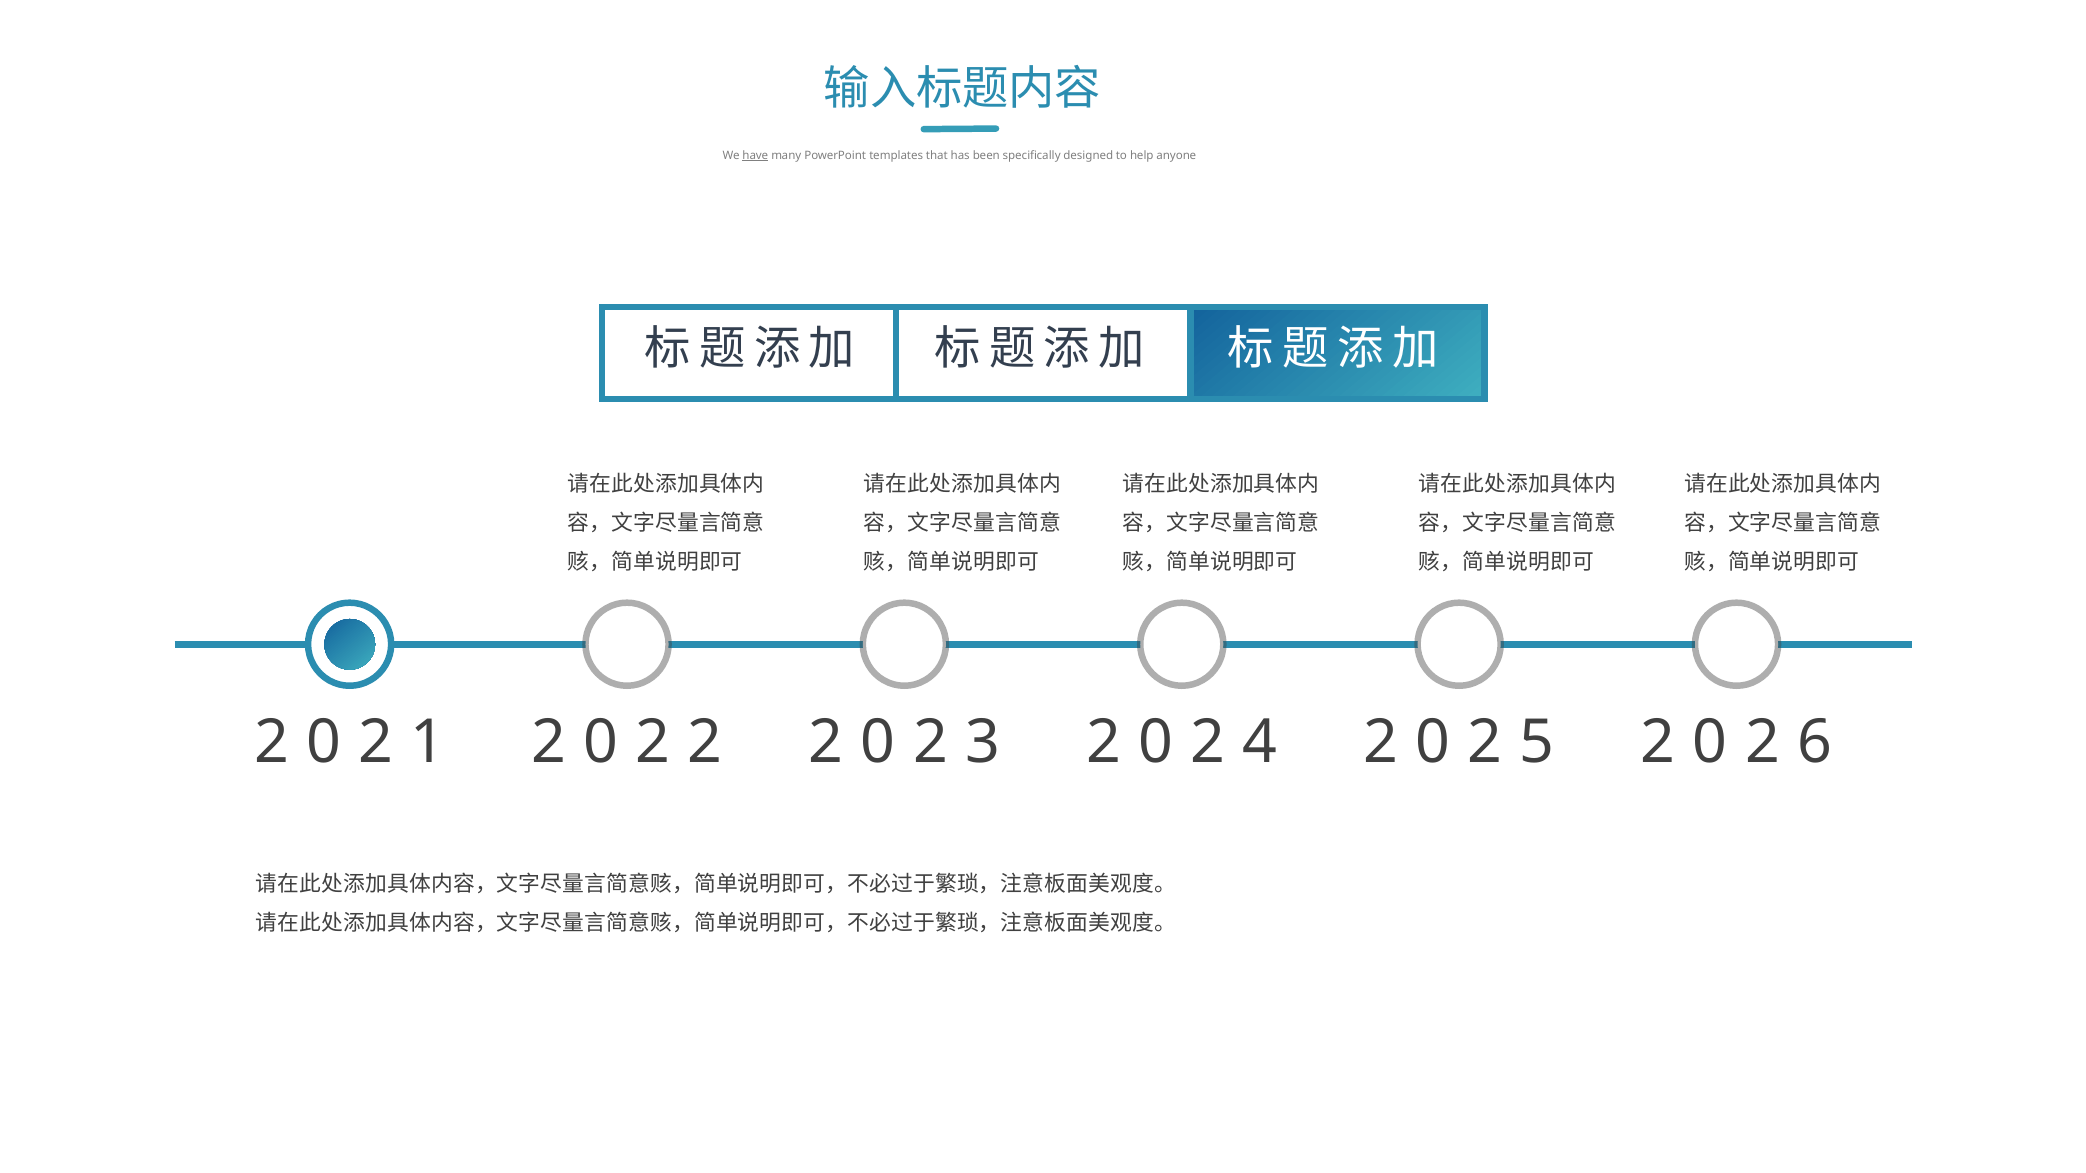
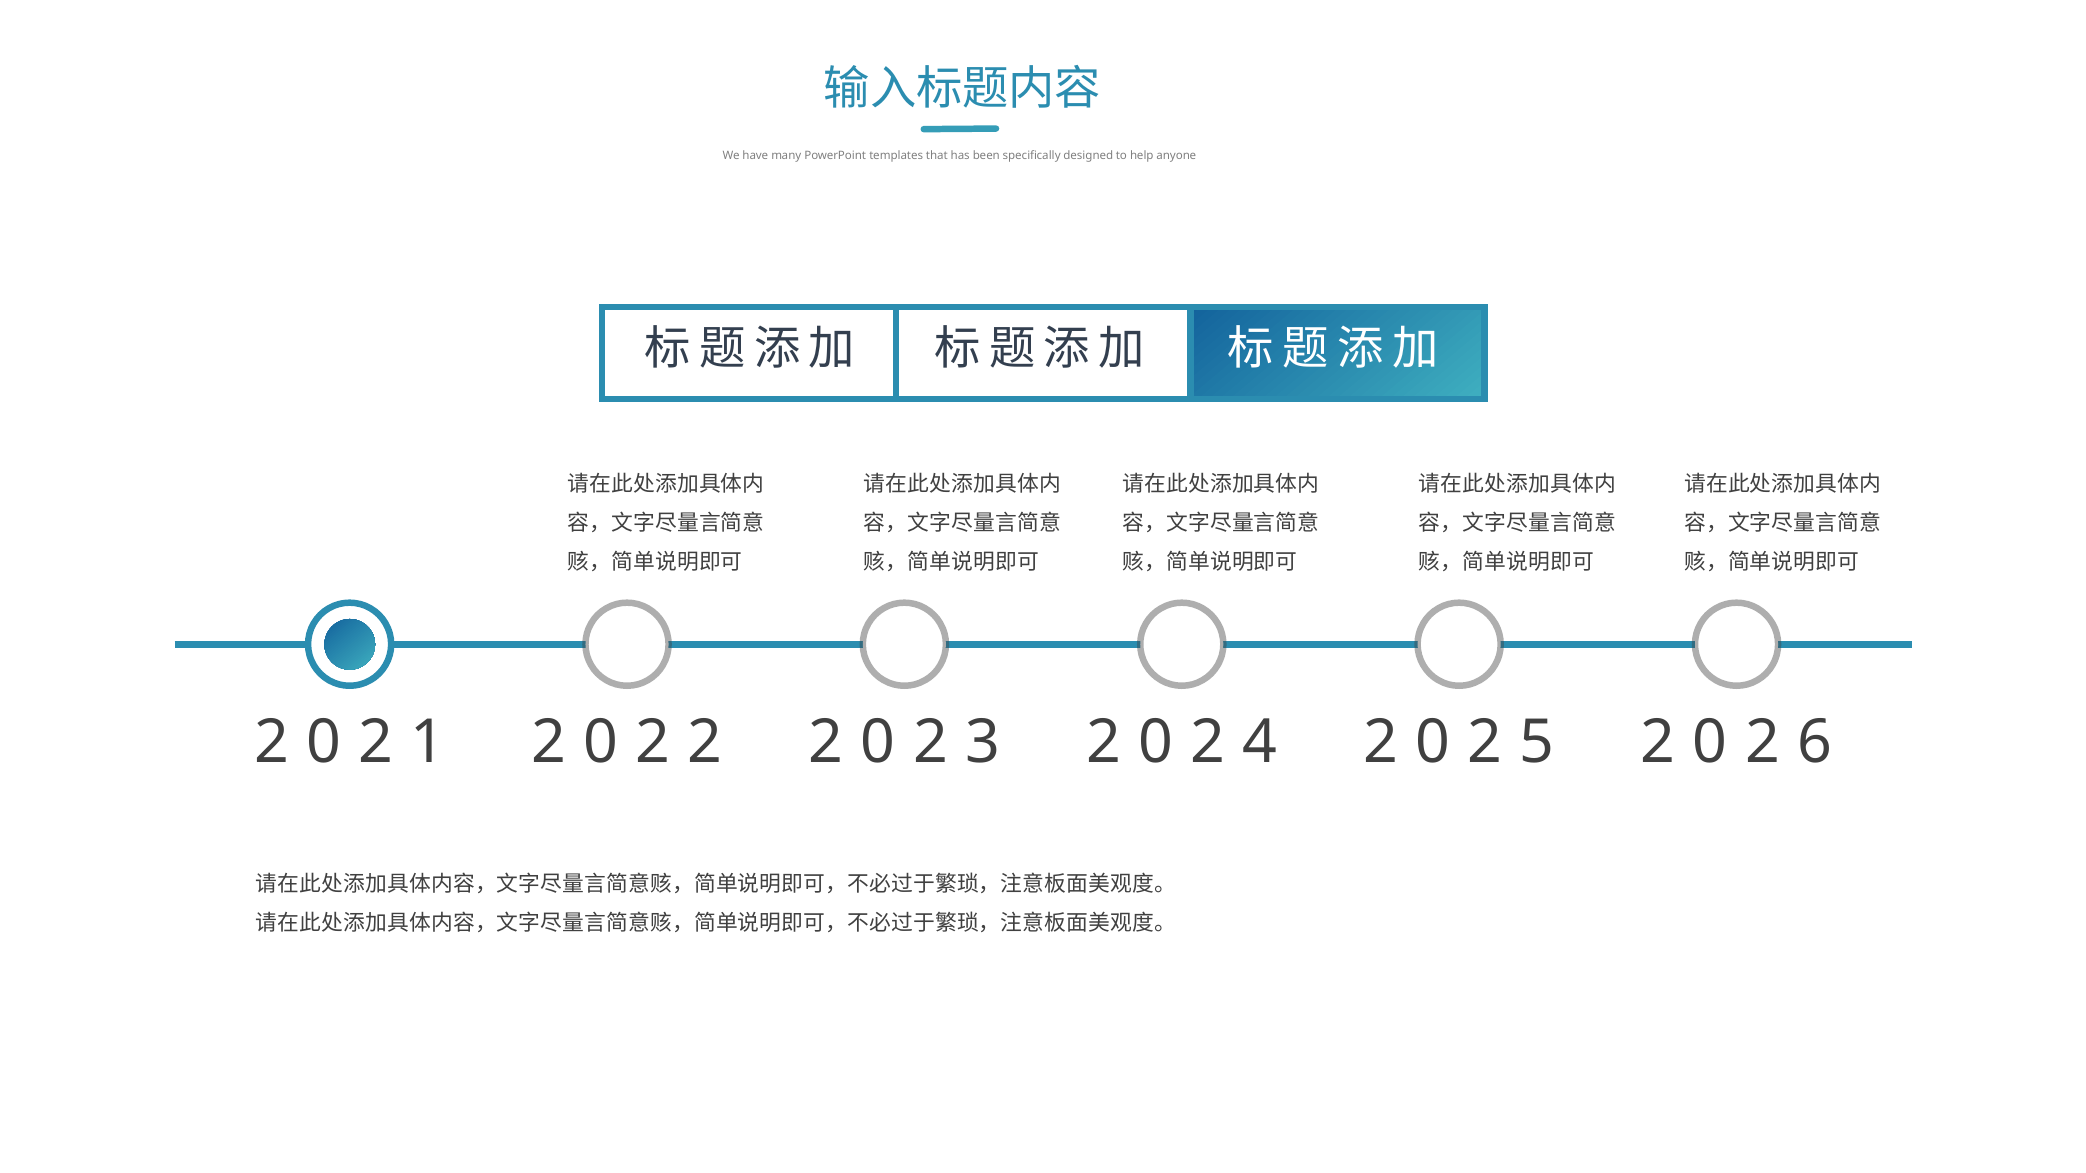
have underline: present -> none
